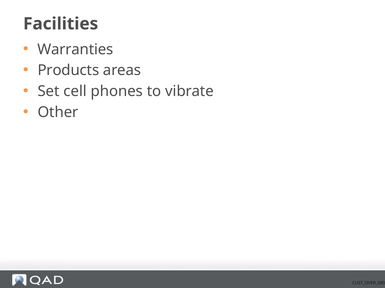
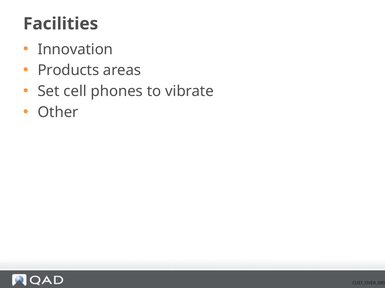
Warranties: Warranties -> Innovation
